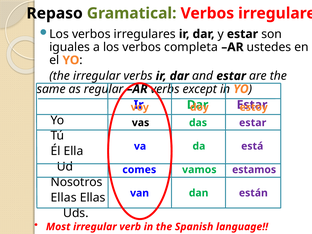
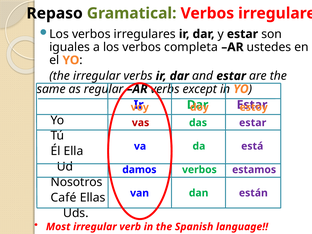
vas colour: black -> red
comes: comes -> damos
vamos at (199, 170): vamos -> verbos
Ellas at (64, 198): Ellas -> Café
